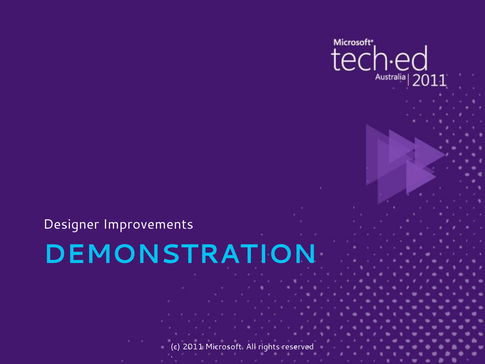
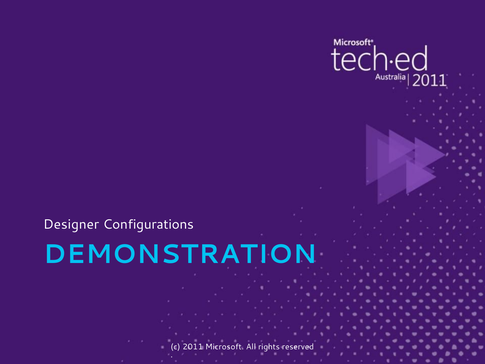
Improvements: Improvements -> Configurations
